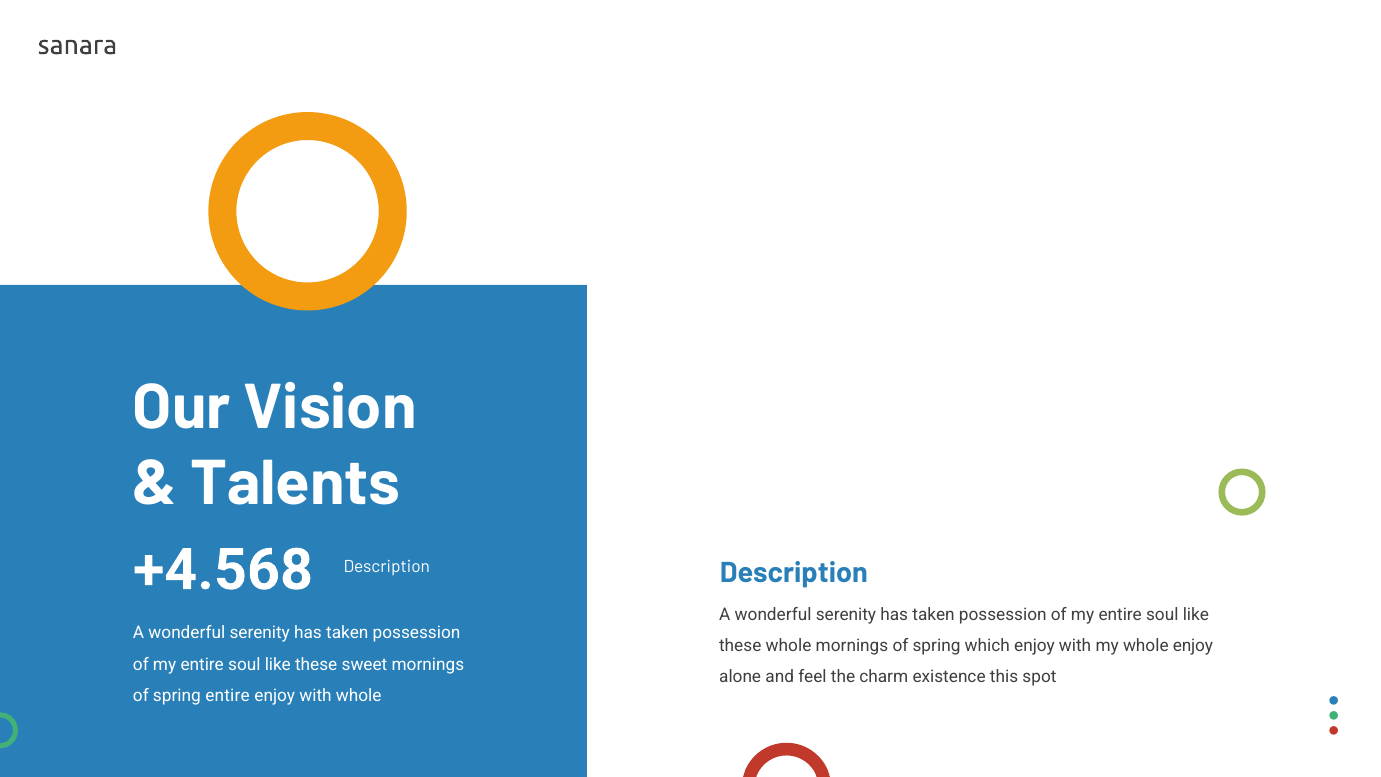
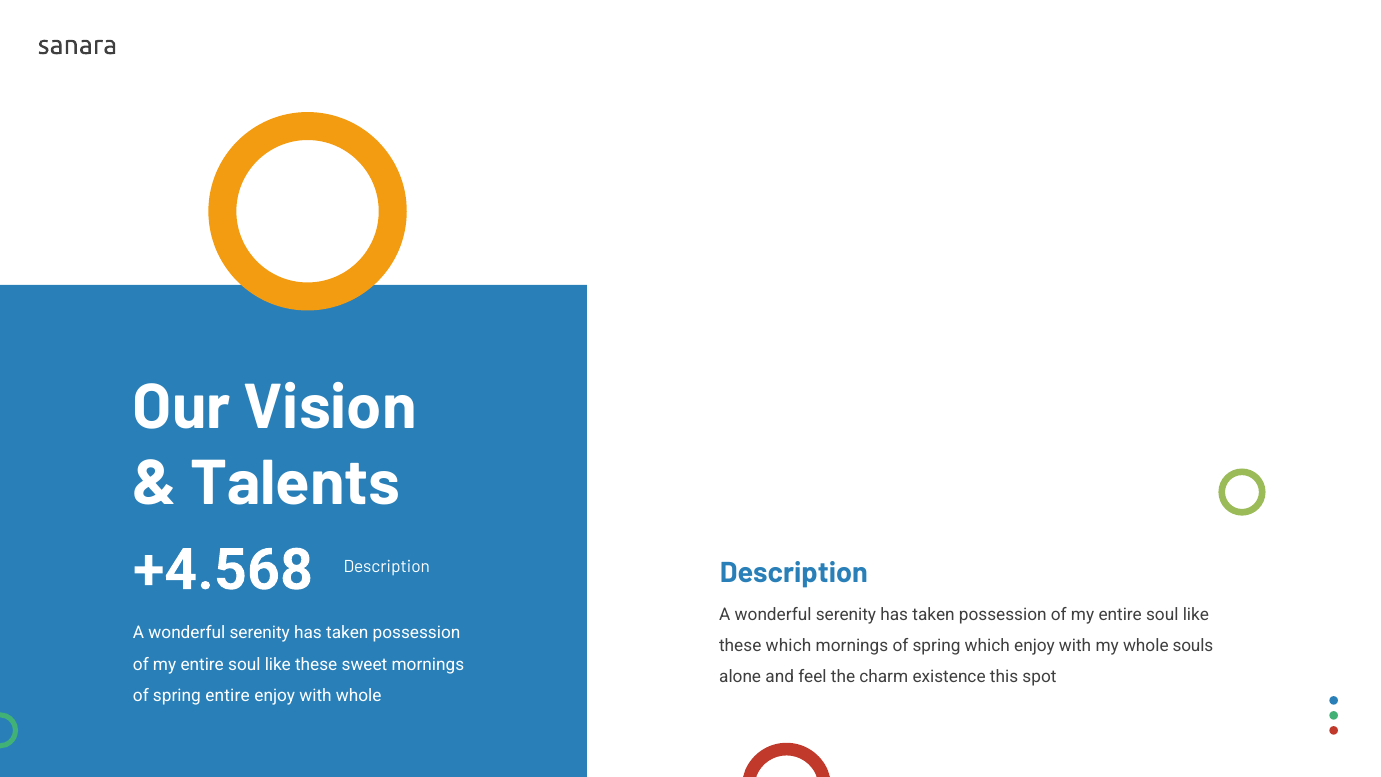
these whole: whole -> which
whole enjoy: enjoy -> souls
